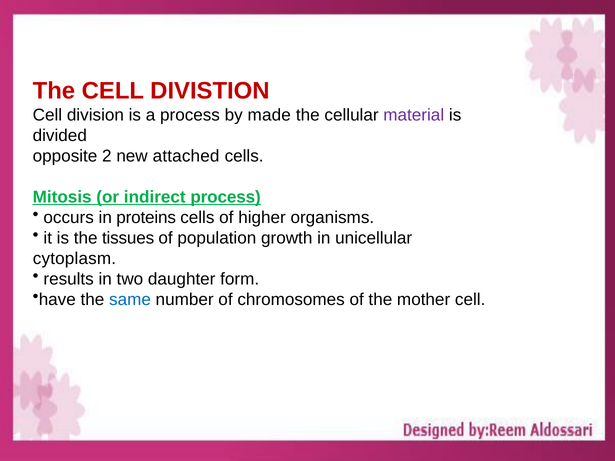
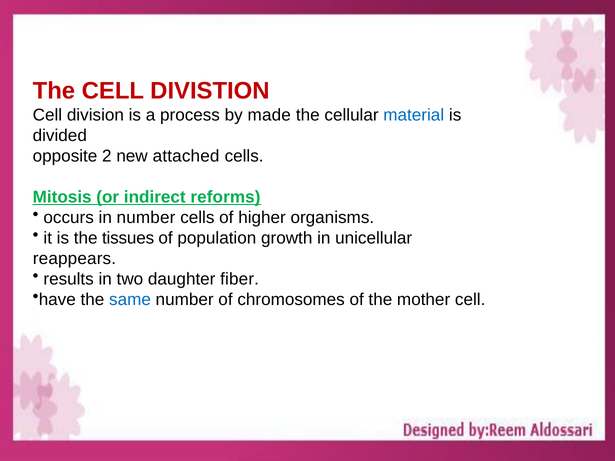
material colour: purple -> blue
indirect process: process -> reforms
in proteins: proteins -> number
cytoplasm: cytoplasm -> reappears
form: form -> fiber
